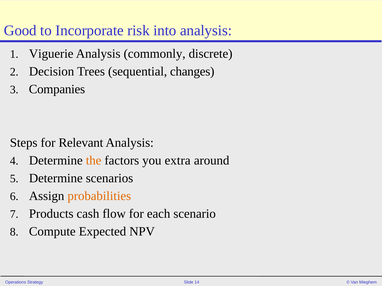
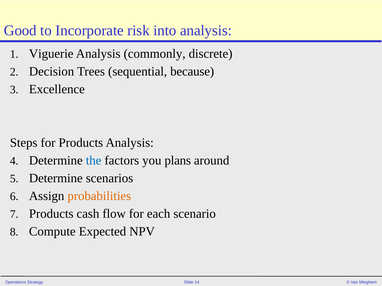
changes: changes -> because
Companies: Companies -> Excellence
for Relevant: Relevant -> Products
the colour: orange -> blue
extra: extra -> plans
